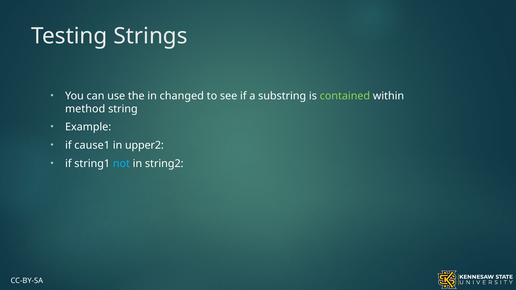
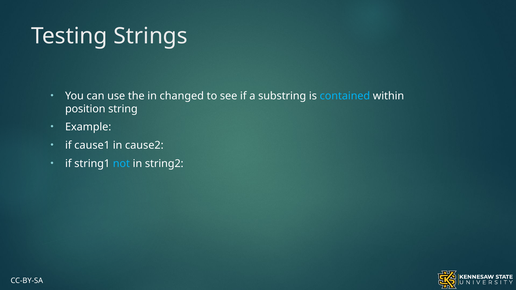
contained colour: light green -> light blue
method: method -> position
upper2: upper2 -> cause2
